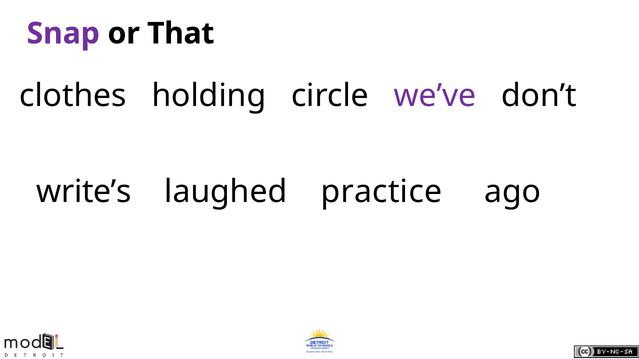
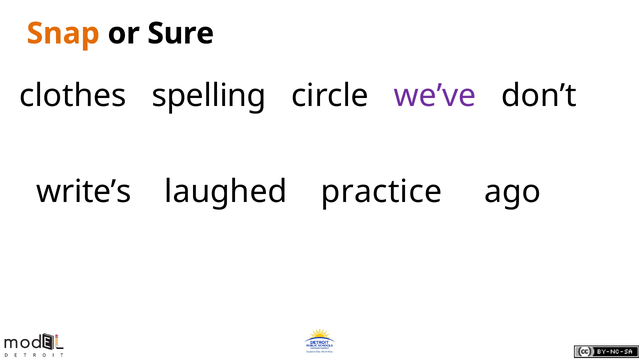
Snap colour: purple -> orange
That: That -> Sure
holding: holding -> spelling
